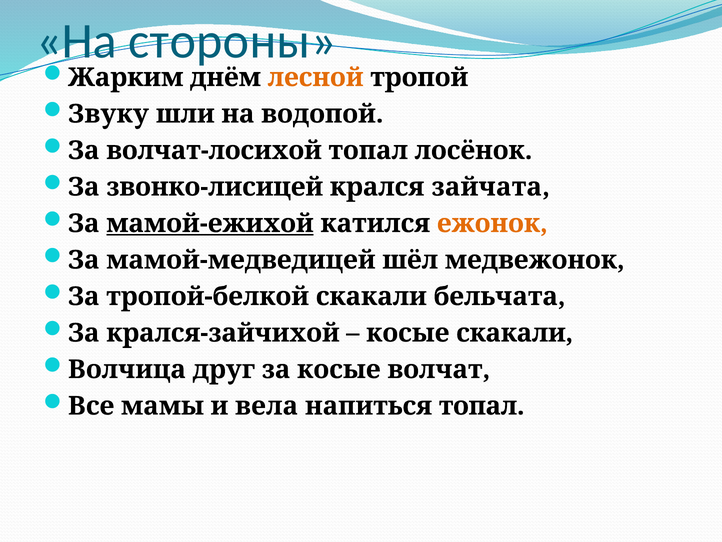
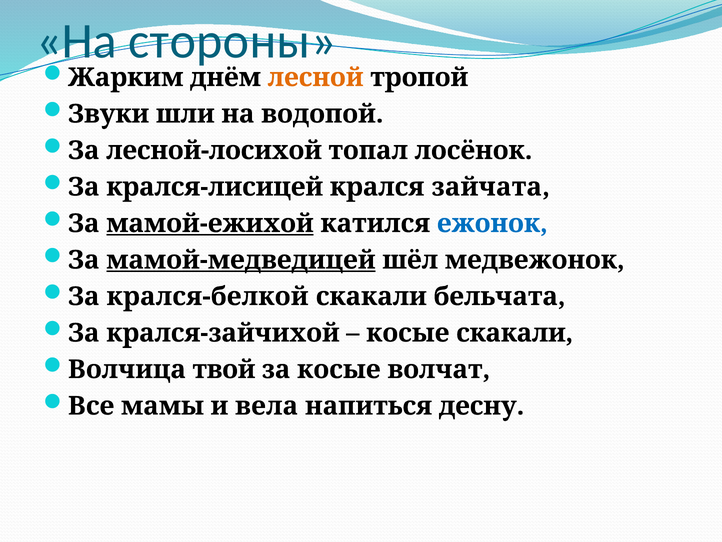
Звуку: Звуку -> Звуки
волчат-лосихой: волчат-лосихой -> лесной-лосихой
звонко-лисицей: звонко-лисицей -> крался-лисицей
ежонок colour: orange -> blue
мамой-медведицей underline: none -> present
тропой-белкой: тропой-белкой -> крался-белкой
друг: друг -> твой
напиться топал: топал -> десну
